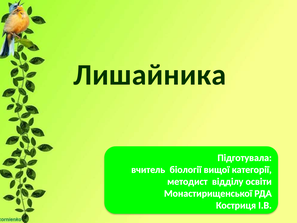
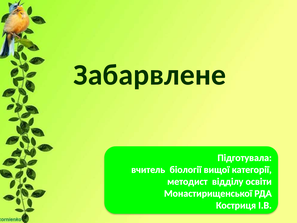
Лишайника: Лишайника -> Забарвлене
